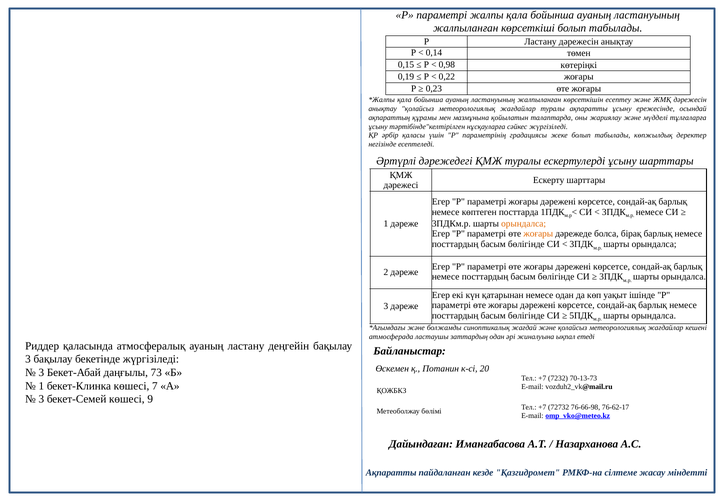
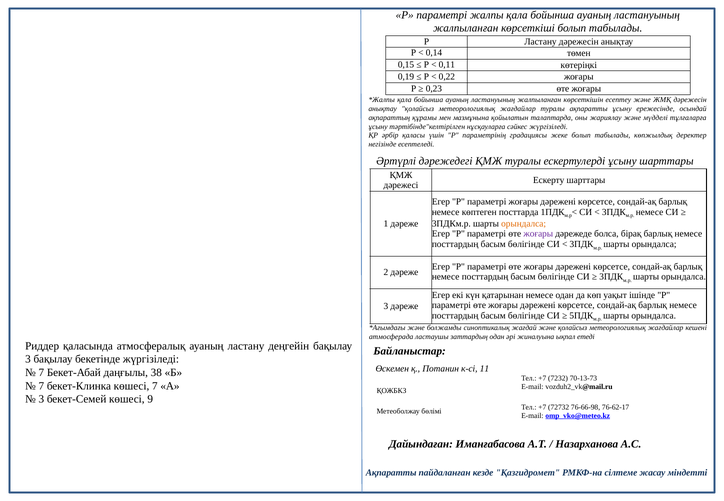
0,98: 0,98 -> 0,11
жоғары at (538, 234) colour: orange -> purple
20: 20 -> 11
3 at (41, 373): 3 -> 7
73: 73 -> 38
1 at (41, 386): 1 -> 7
